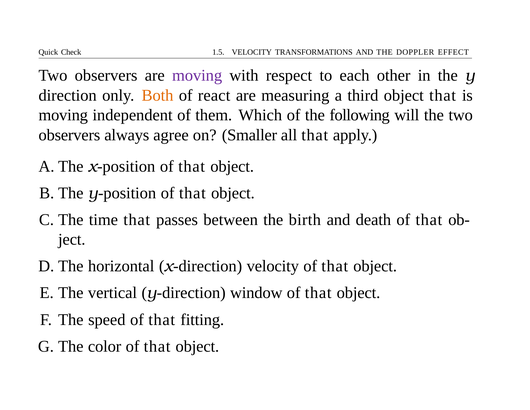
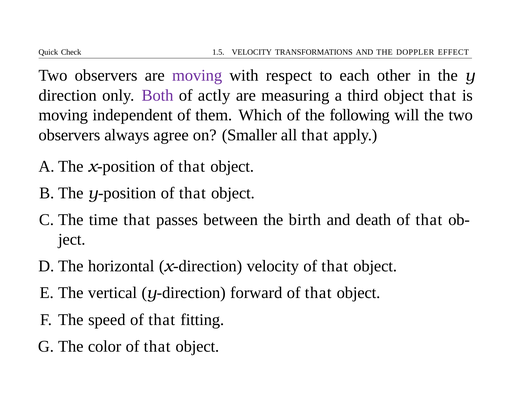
Both colour: orange -> purple
react: react -> actly
window: window -> forward
